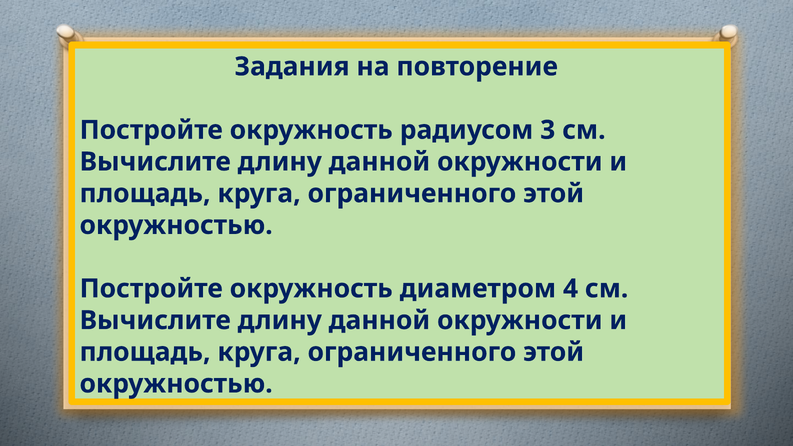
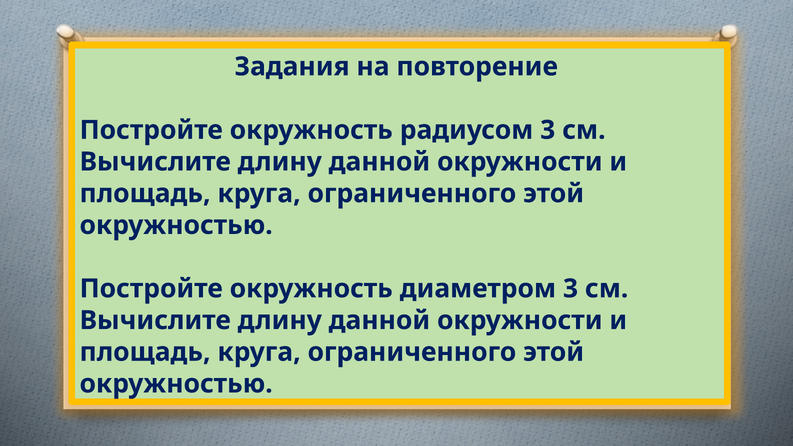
диаметром 4: 4 -> 3
